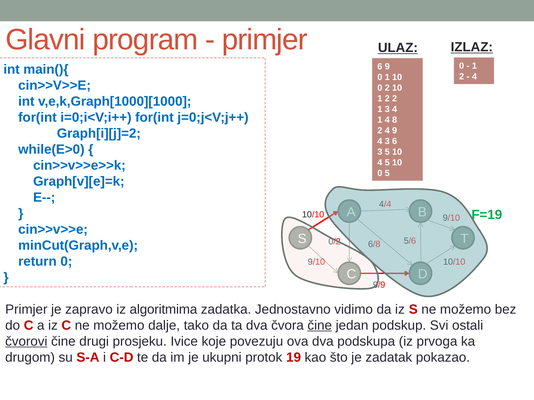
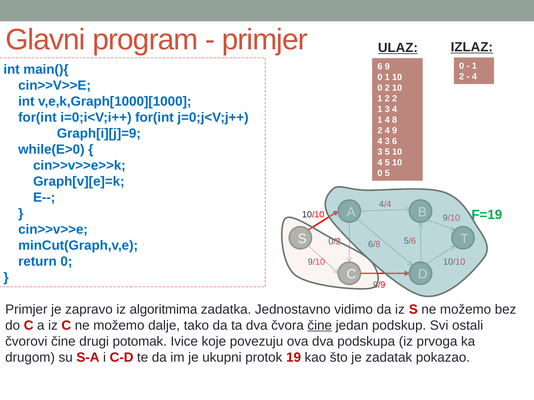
Graph[i][j]=2: Graph[i][j]=2 -> Graph[i][j]=9
čvorovi underline: present -> none
prosjeku: prosjeku -> potomak
